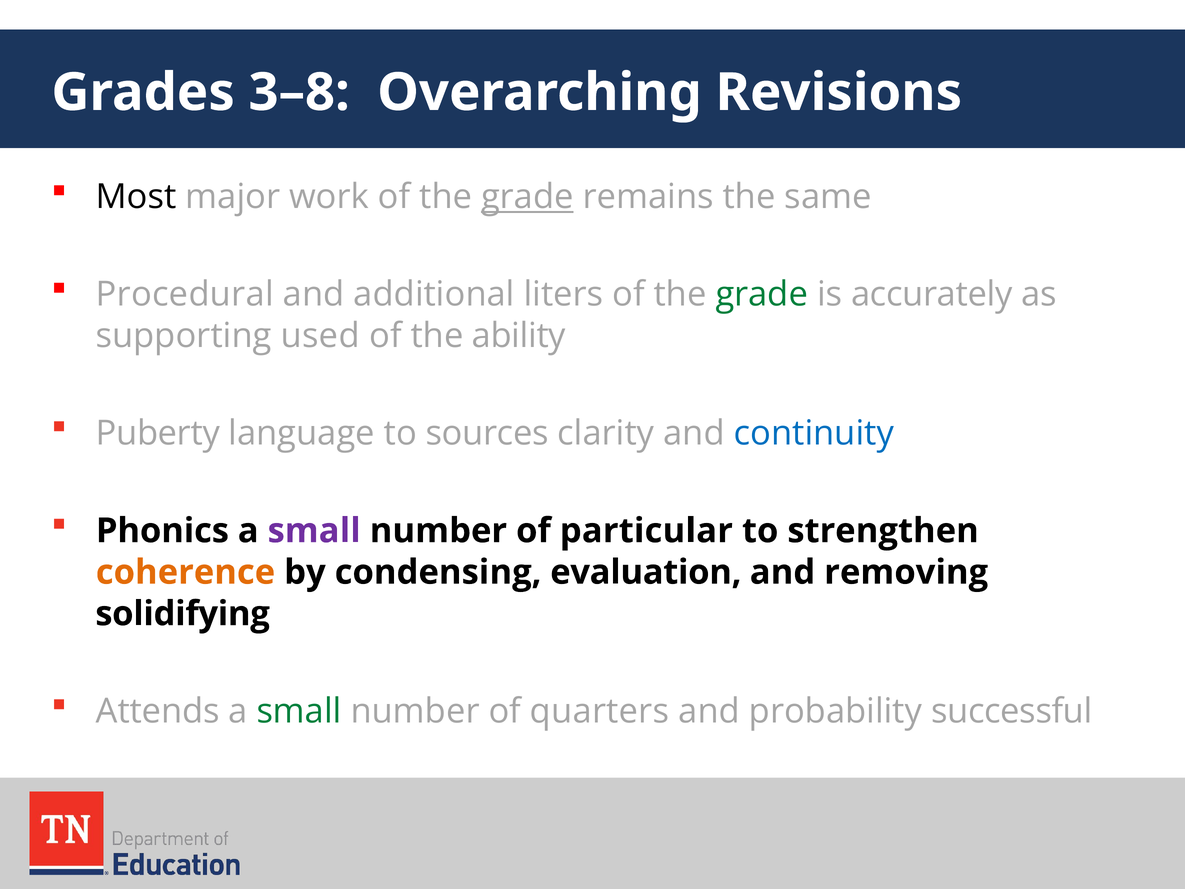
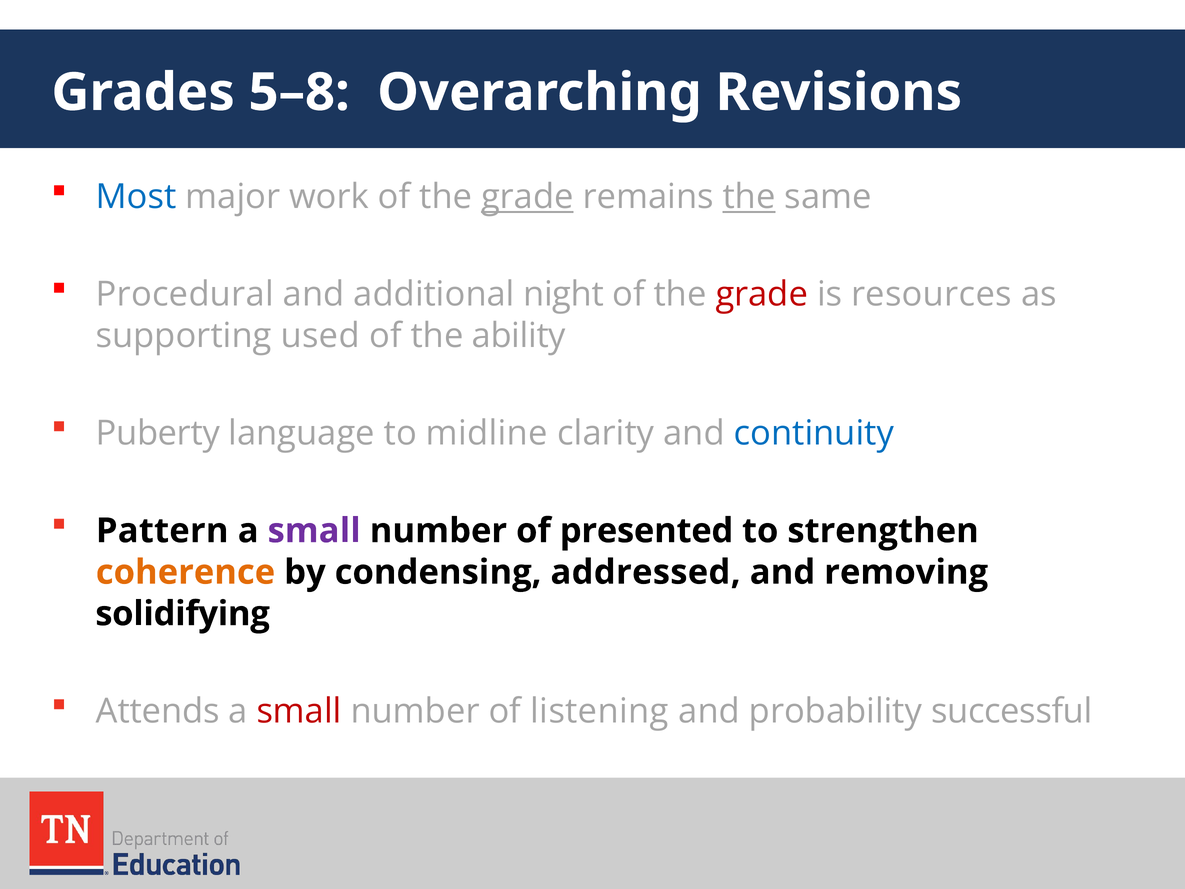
3–8: 3–8 -> 5–8
Most colour: black -> blue
the at (749, 197) underline: none -> present
liters: liters -> night
grade at (762, 294) colour: green -> red
accurately: accurately -> resources
sources: sources -> midline
Phonics: Phonics -> Pattern
particular: particular -> presented
evaluation: evaluation -> addressed
small at (299, 711) colour: green -> red
quarters: quarters -> listening
